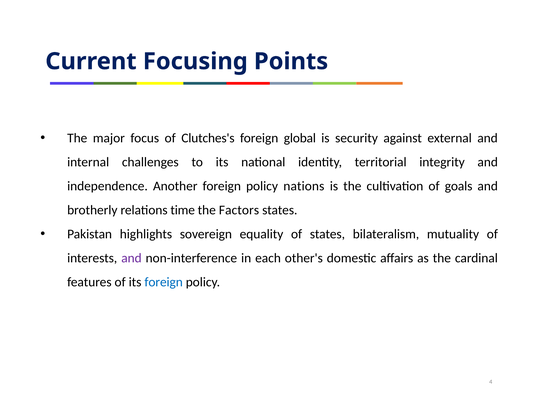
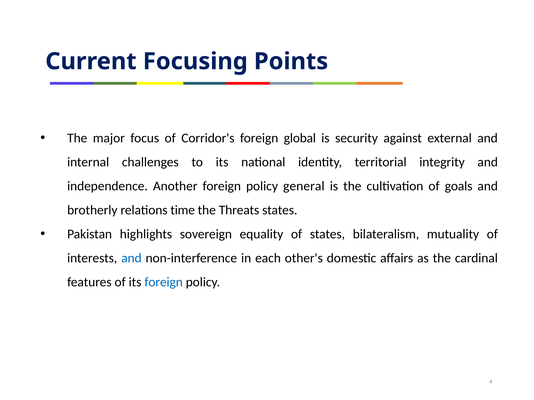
Clutches's: Clutches's -> Corridor's
nations: nations -> general
Factors: Factors -> Threats
and at (131, 258) colour: purple -> blue
